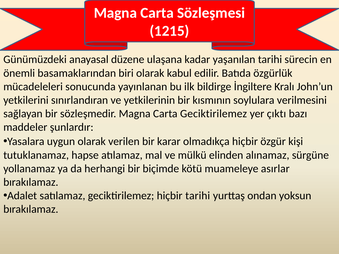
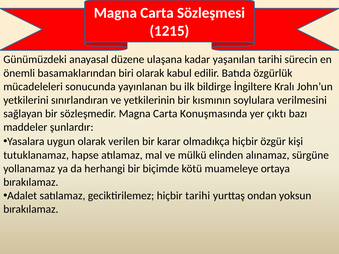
Carta Geciktirilemez: Geciktirilemez -> Konuşmasında
asırlar: asırlar -> ortaya
